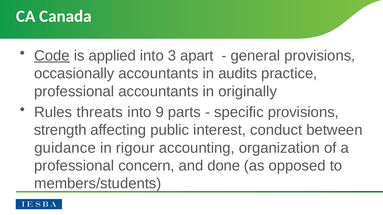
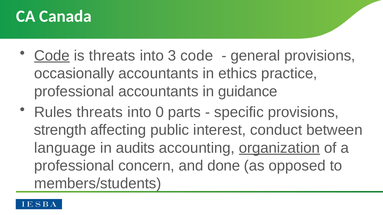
is applied: applied -> threats
3 apart: apart -> code
audits: audits -> ethics
originally: originally -> guidance
9: 9 -> 0
guidance: guidance -> language
rigour: rigour -> audits
organization underline: none -> present
